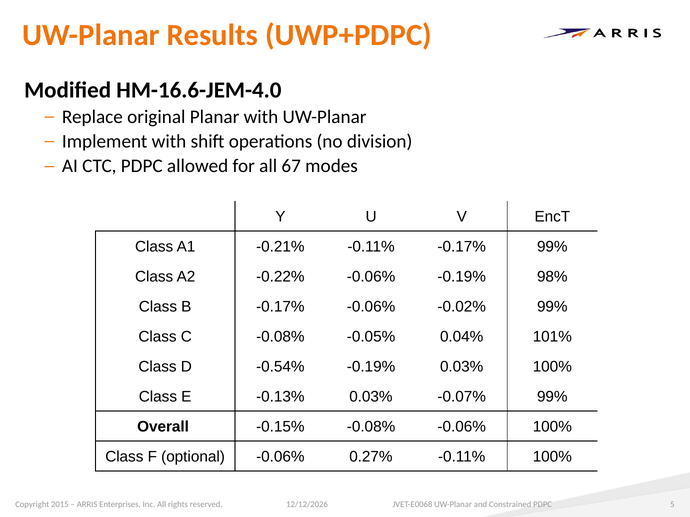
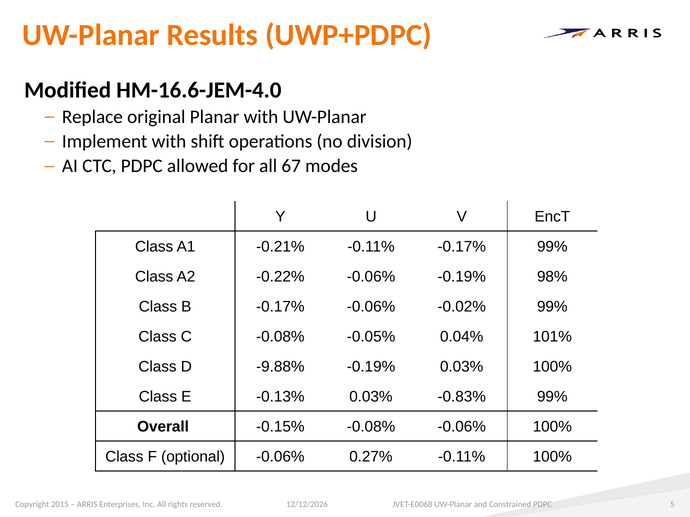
-0.54%: -0.54% -> -9.88%
-0.07%: -0.07% -> -0.83%
